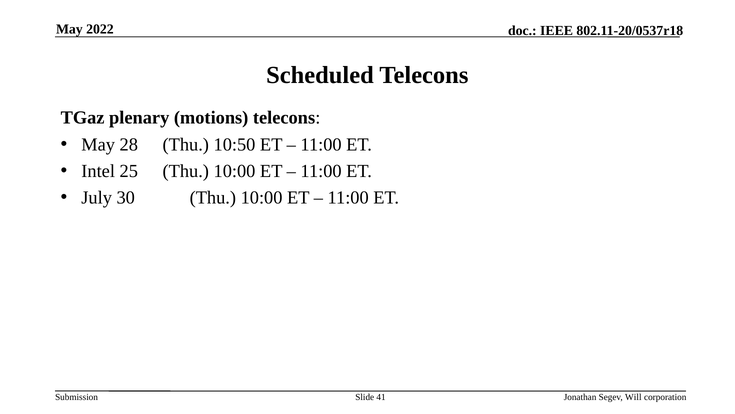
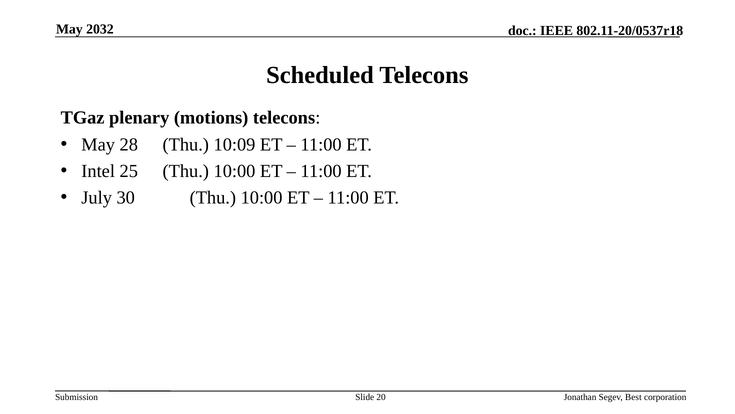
2022: 2022 -> 2032
10:50: 10:50 -> 10:09
41: 41 -> 20
Will: Will -> Best
